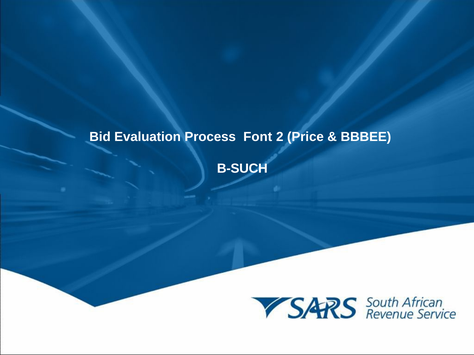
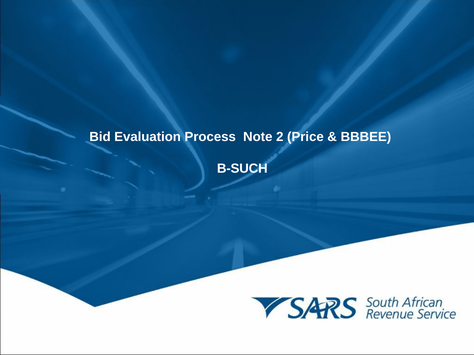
Font: Font -> Note
